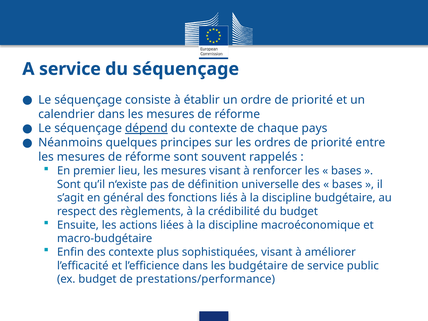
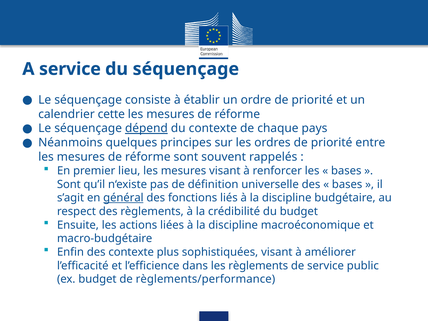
calendrier dans: dans -> cette
général underline: none -> present
les budgétaire: budgétaire -> règlements
prestations/performance: prestations/performance -> règlements/performance
